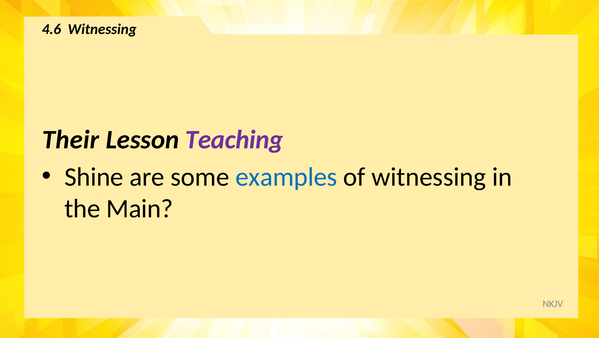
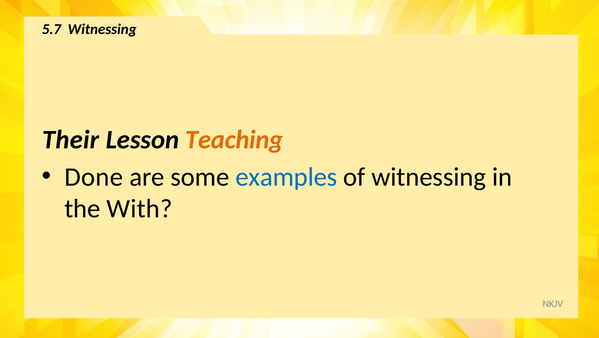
4.6: 4.6 -> 5.7
Teaching colour: purple -> orange
Shine: Shine -> Done
Main: Main -> With
